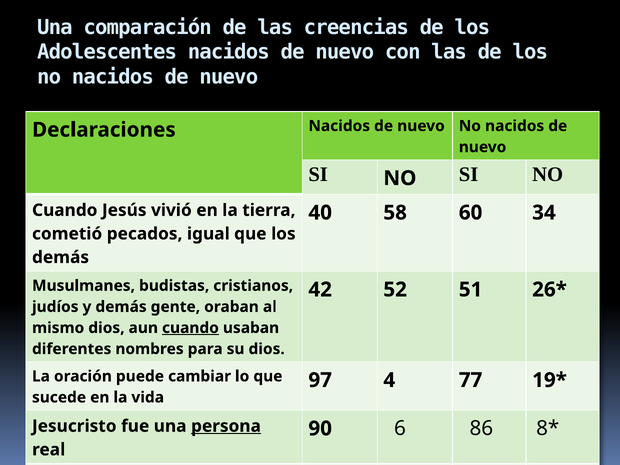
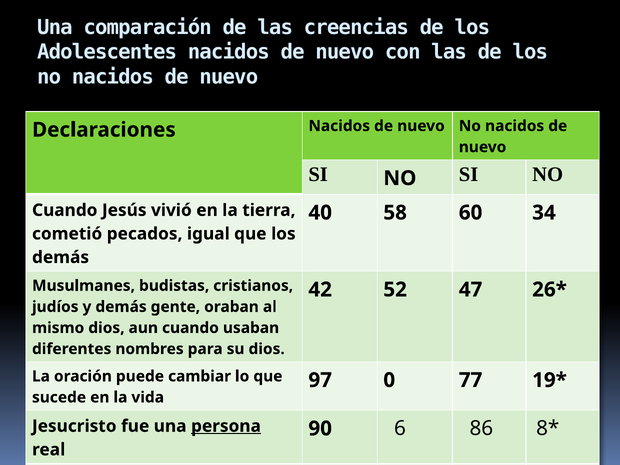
51: 51 -> 47
cuando at (190, 328) underline: present -> none
4: 4 -> 0
